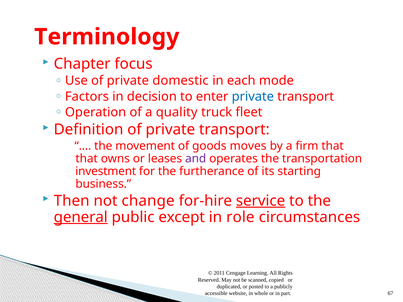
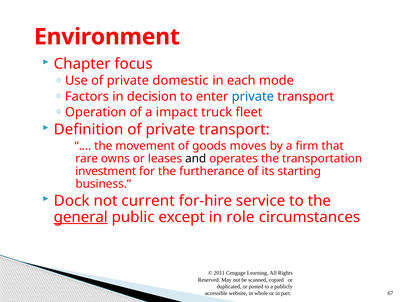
Terminology: Terminology -> Environment
quality: quality -> impact
that at (87, 159): that -> rare
and colour: purple -> black
Then: Then -> Dock
change: change -> current
service underline: present -> none
